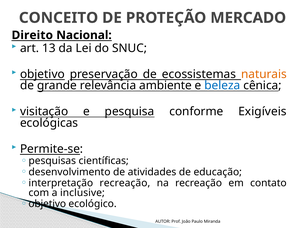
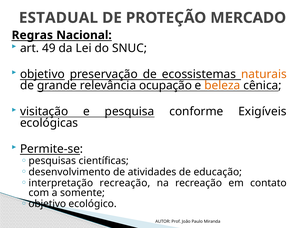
CONCEITO: CONCEITO -> ESTADUAL
Direito: Direito -> Regras
13: 13 -> 49
ambiente: ambiente -> ocupação
beleza colour: blue -> orange
inclusive: inclusive -> somente
